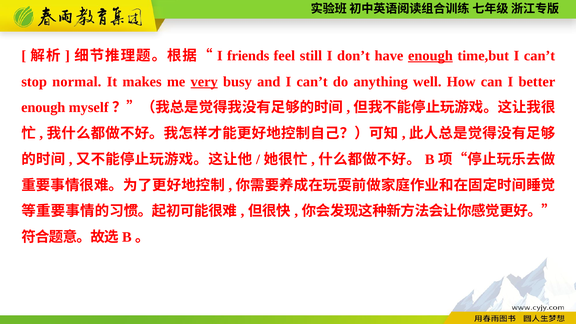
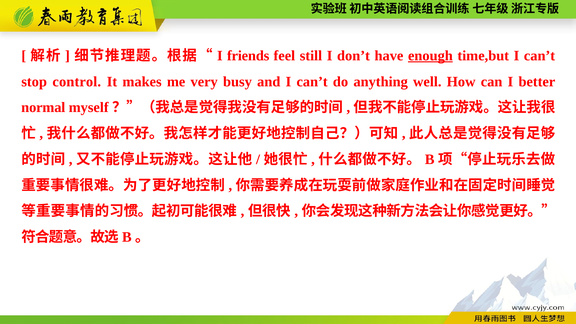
normal: normal -> control
very underline: present -> none
enough at (43, 108): enough -> normal
